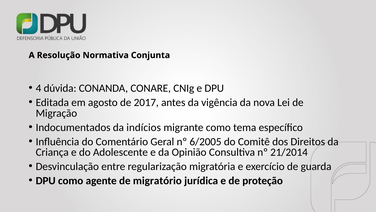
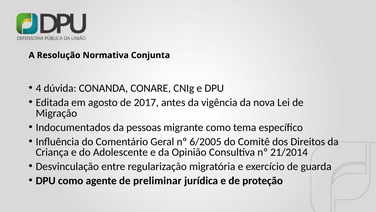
indícios: indícios -> pessoas
migratório: migratório -> preliminar
